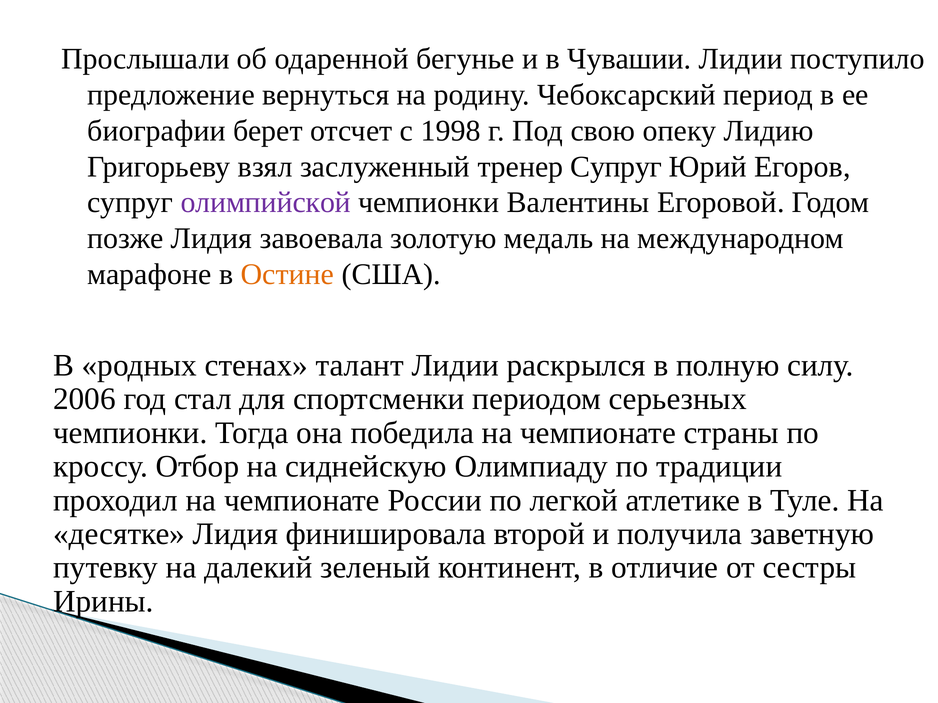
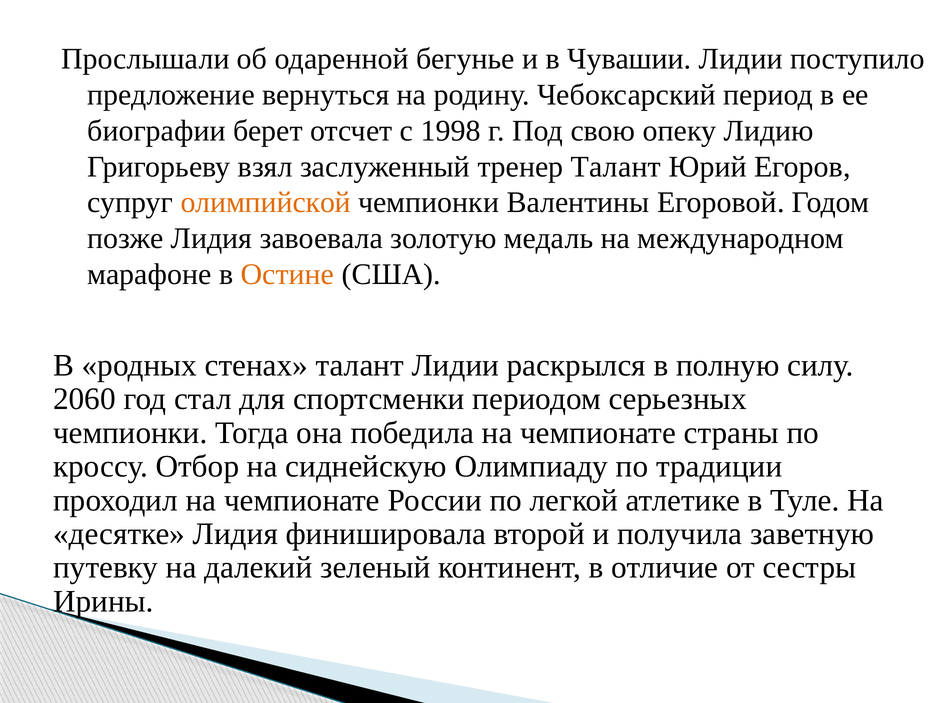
тренер Супруг: Супруг -> Талант
олимпийской colour: purple -> orange
2006: 2006 -> 2060
